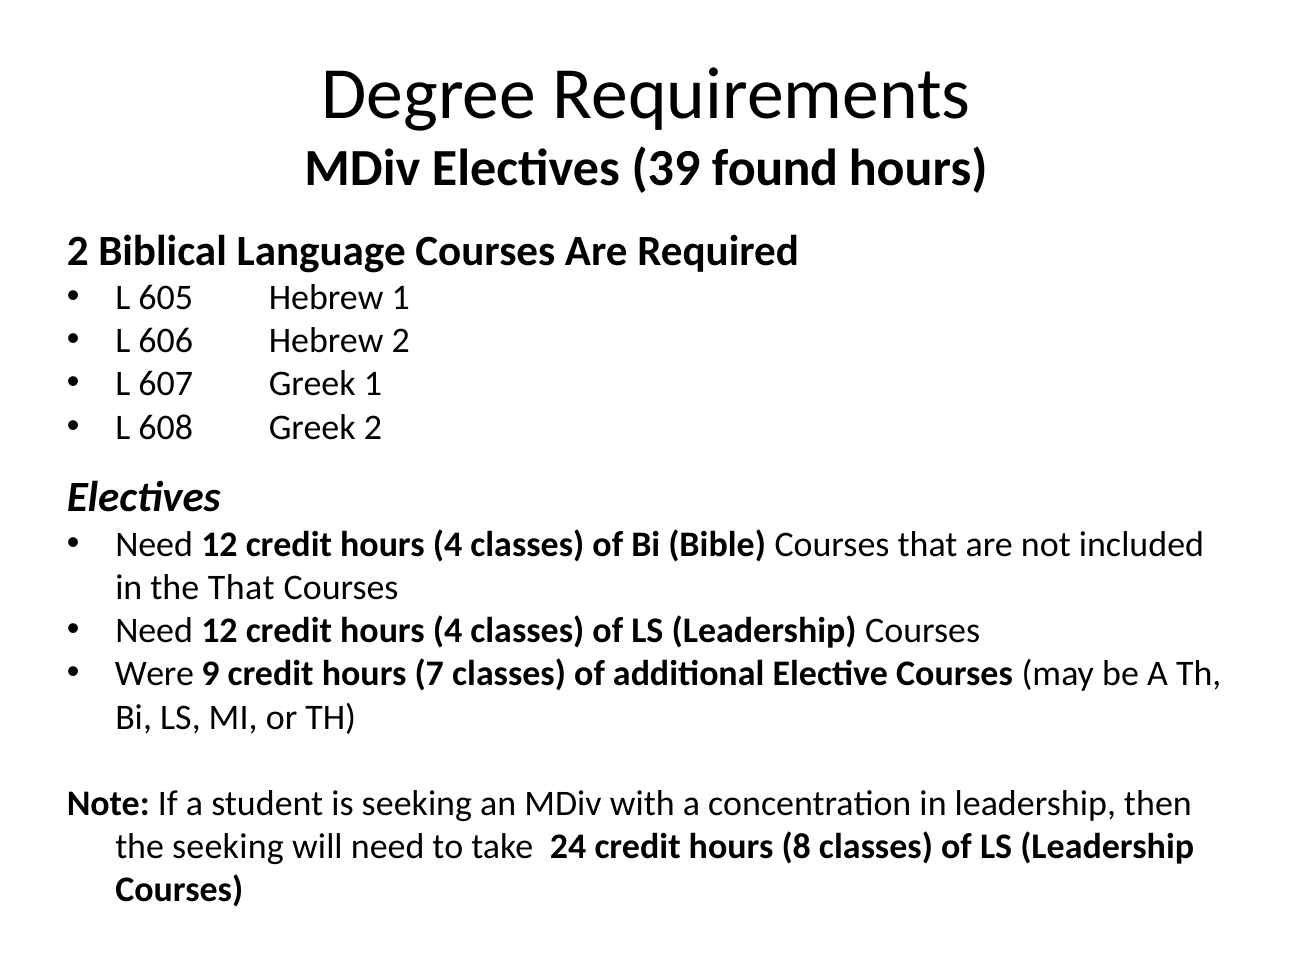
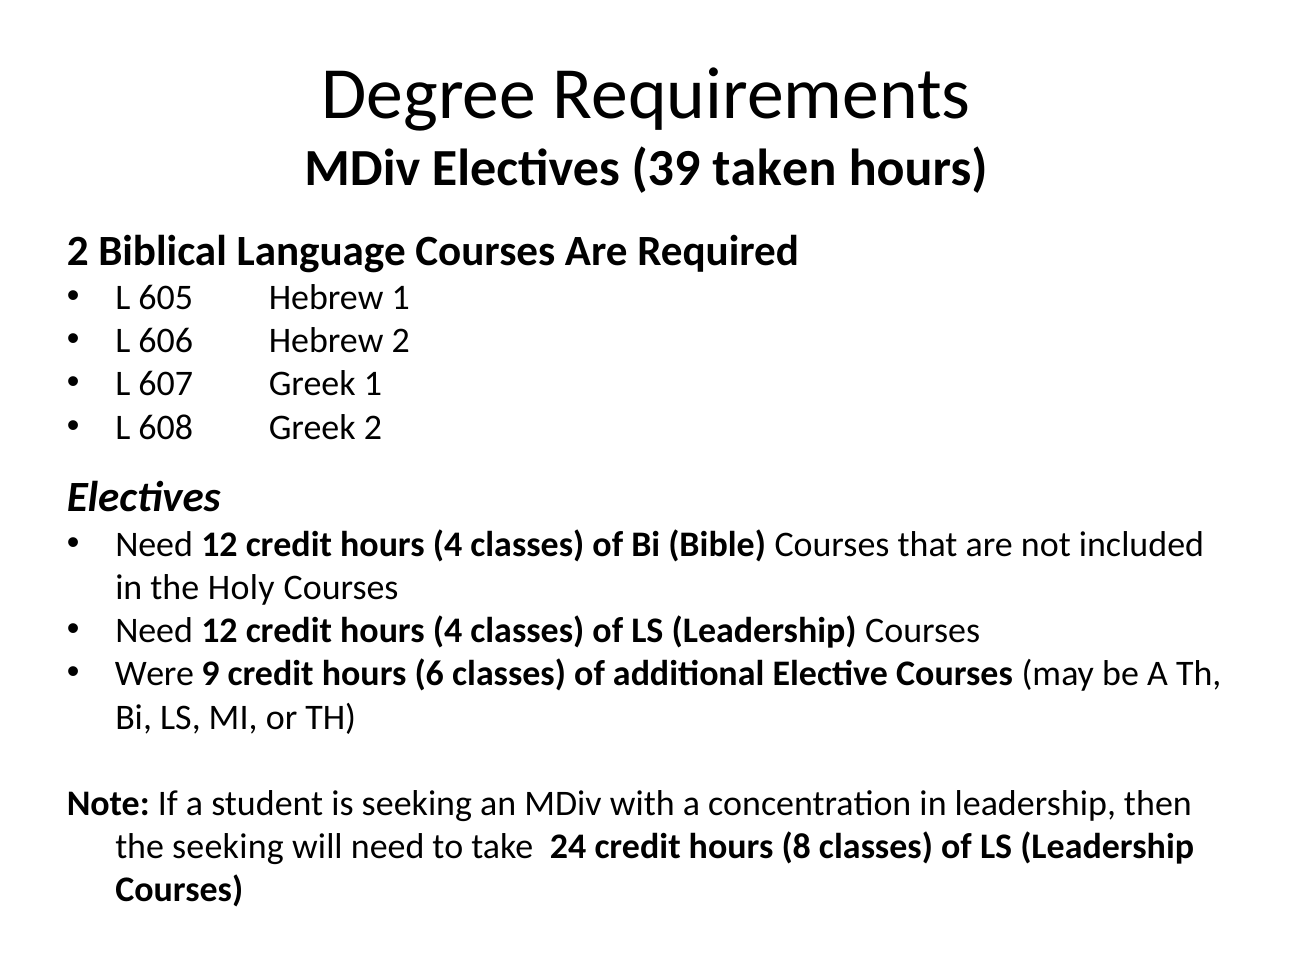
found: found -> taken
the That: That -> Holy
7: 7 -> 6
